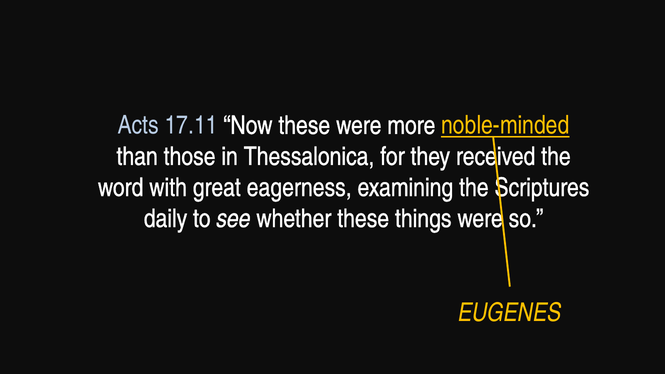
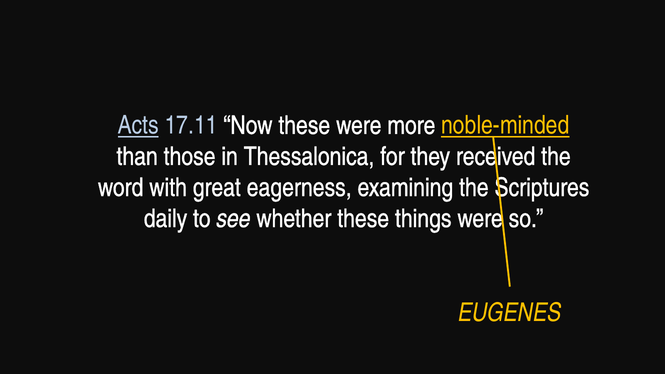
Acts underline: none -> present
